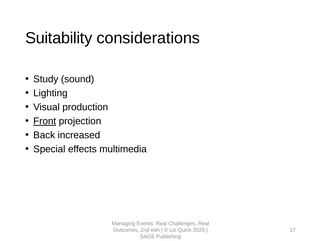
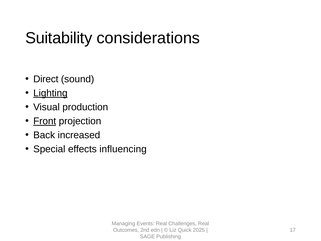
Study: Study -> Direct
Lighting underline: none -> present
multimedia: multimedia -> influencing
